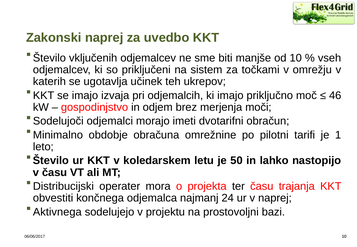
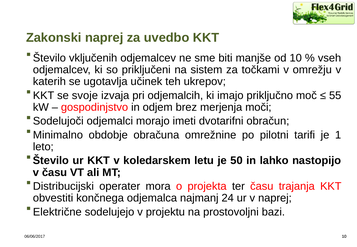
se imajo: imajo -> svoje
46: 46 -> 55
Aktivnega: Aktivnega -> Električne
